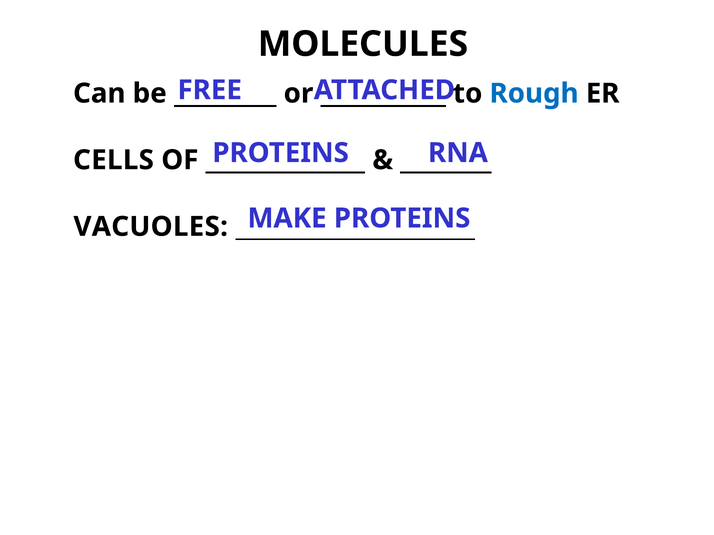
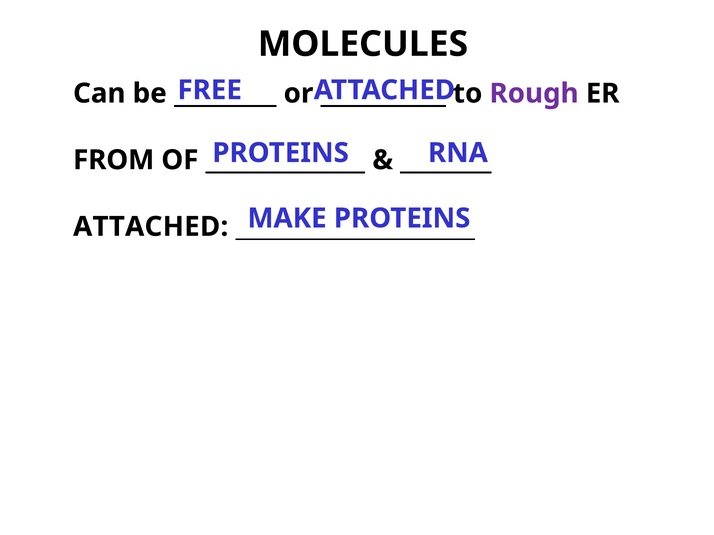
Rough colour: blue -> purple
CELLS: CELLS -> FROM
VACUOLES at (151, 227): VACUOLES -> ATTACHED
